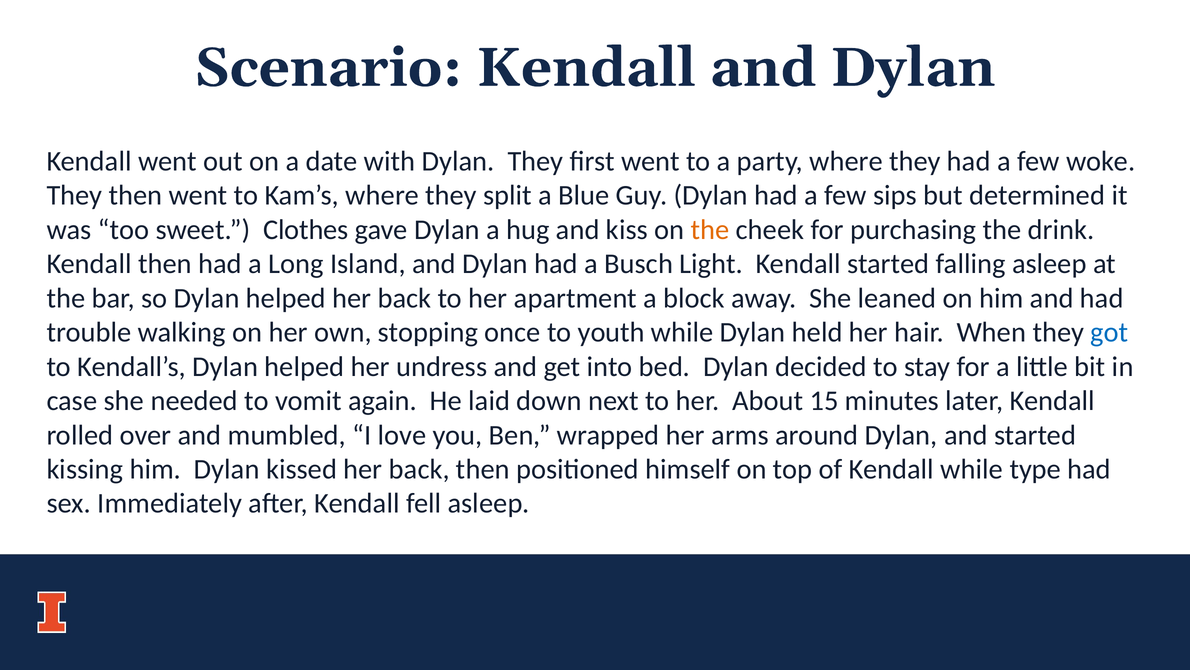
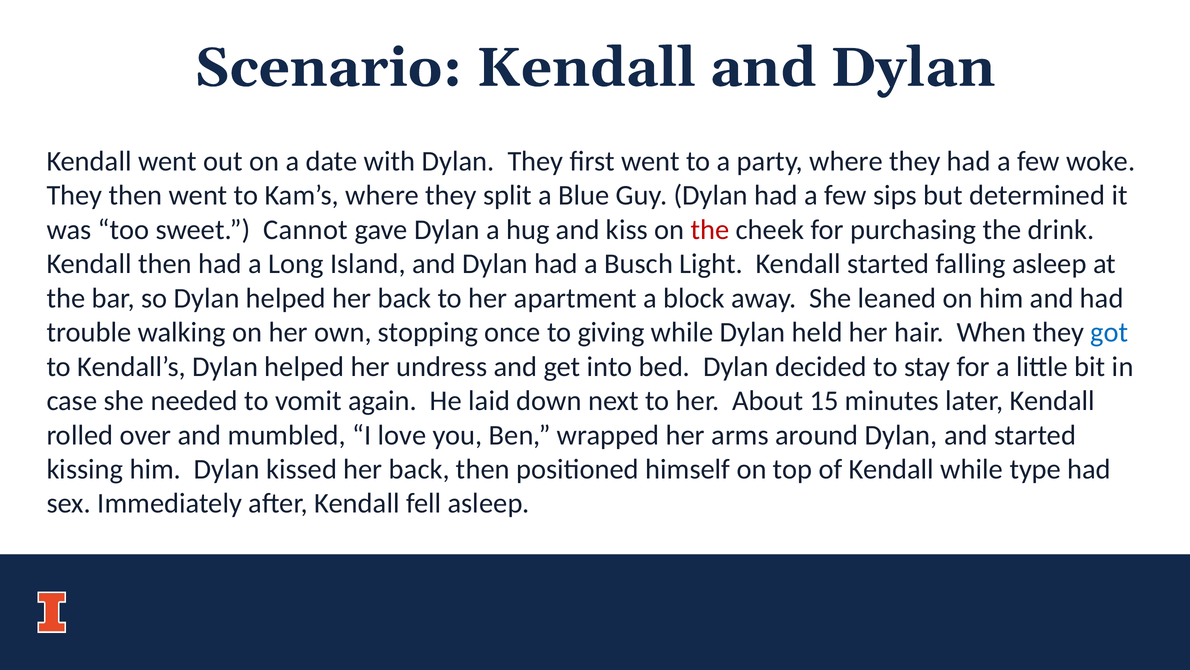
Clothes: Clothes -> Cannot
the at (710, 230) colour: orange -> red
youth: youth -> giving
